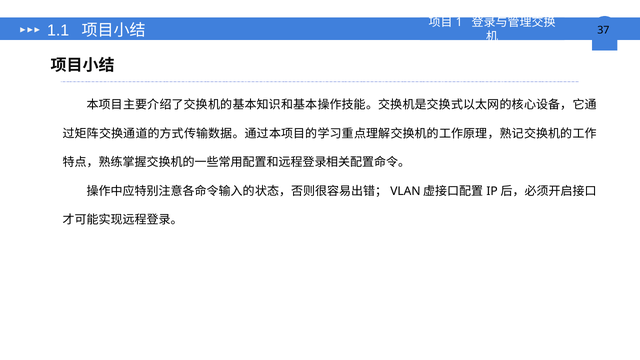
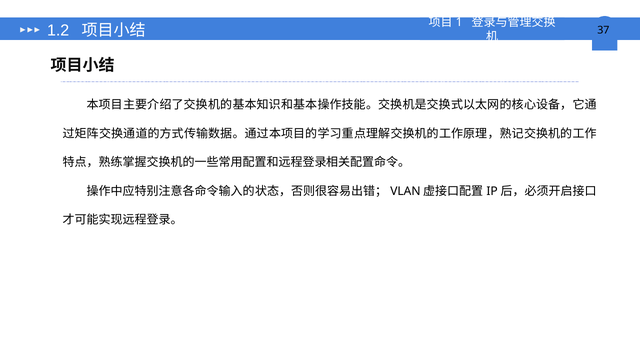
1.1: 1.1 -> 1.2
